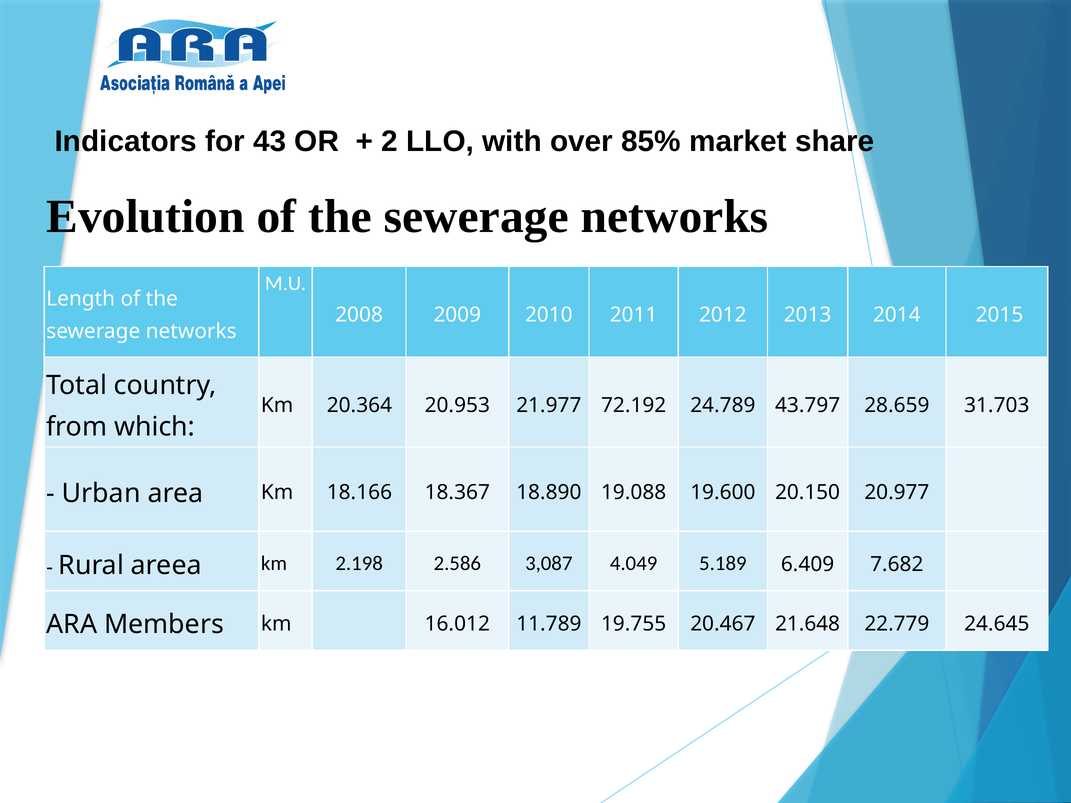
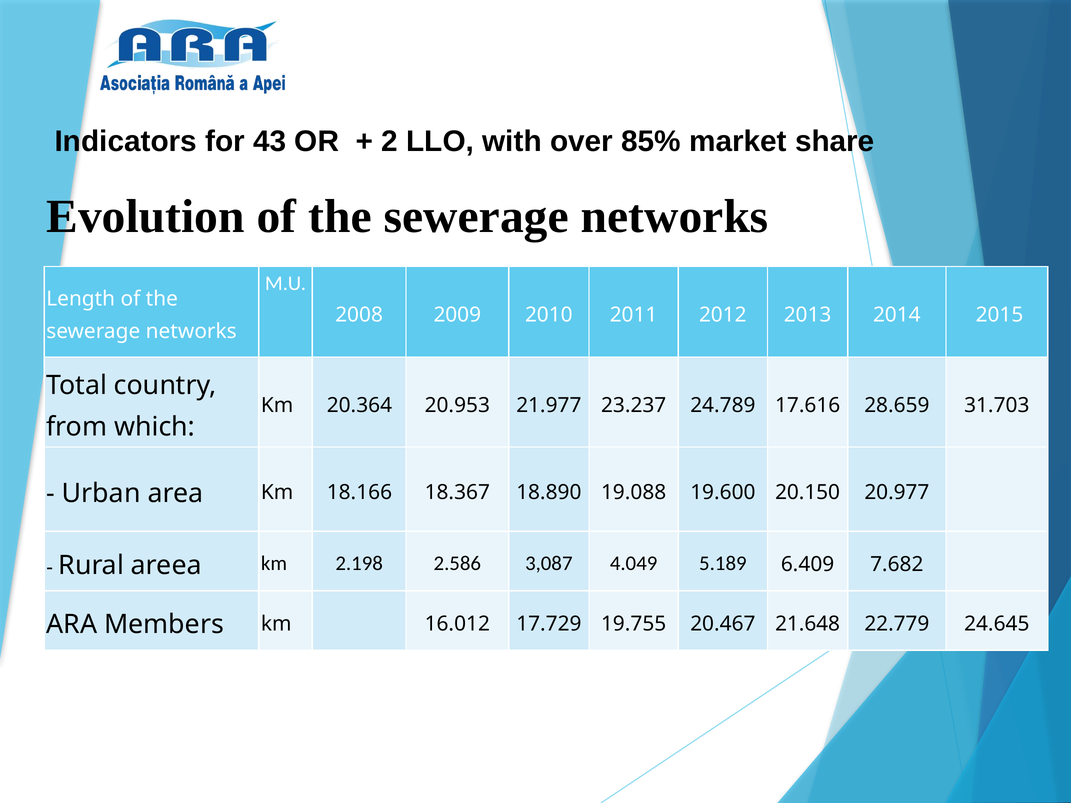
72.192: 72.192 -> 23.237
43.797: 43.797 -> 17.616
11.789: 11.789 -> 17.729
